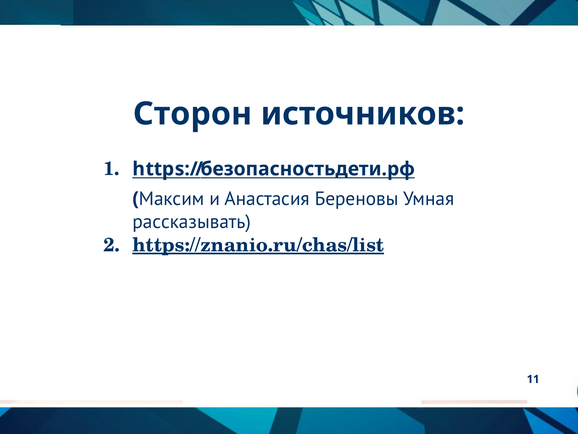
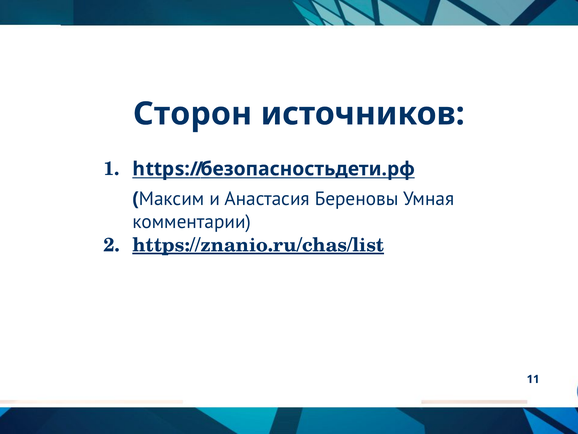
рассказывать: рассказывать -> комментарии
